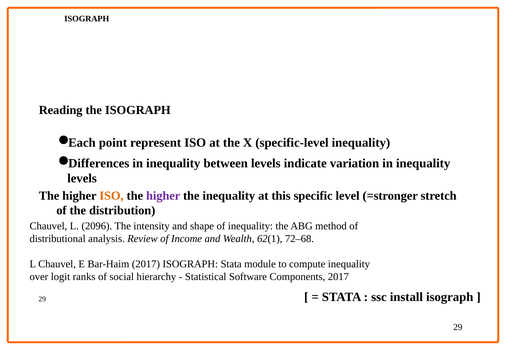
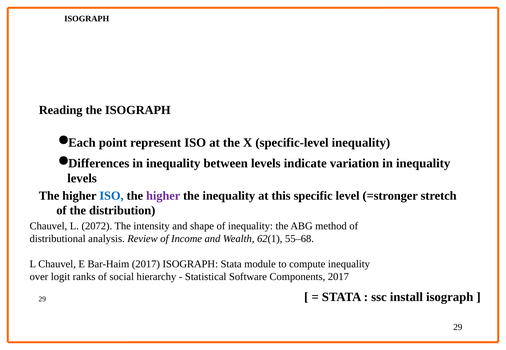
ISO at (111, 196) colour: orange -> blue
2096: 2096 -> 2072
72–68: 72–68 -> 55–68
